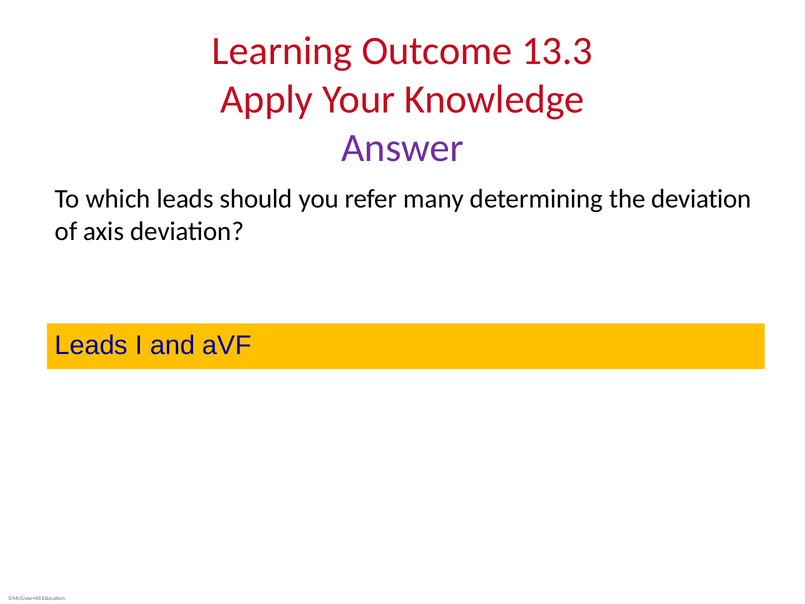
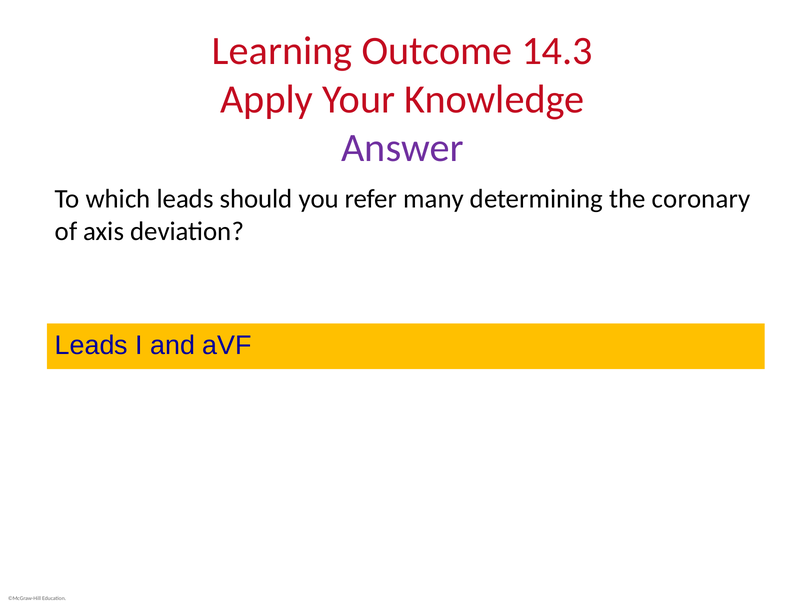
13.3: 13.3 -> 14.3
the deviation: deviation -> coronary
